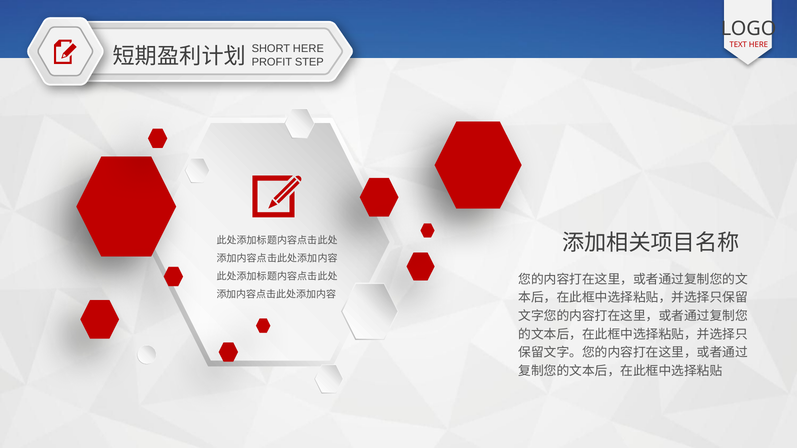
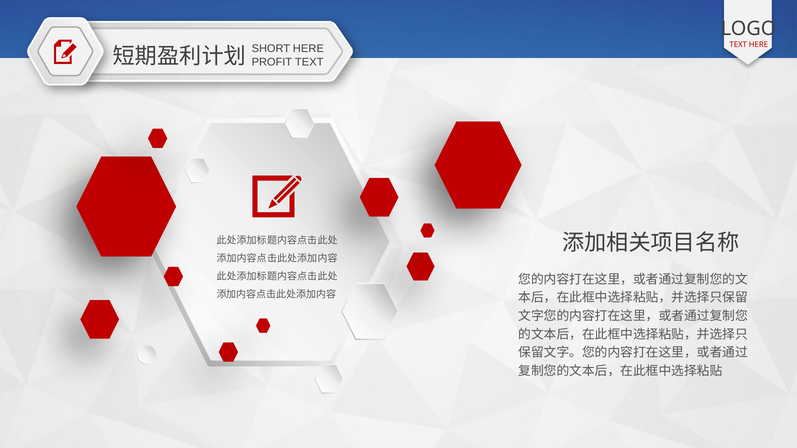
PROFIT STEP: STEP -> TEXT
